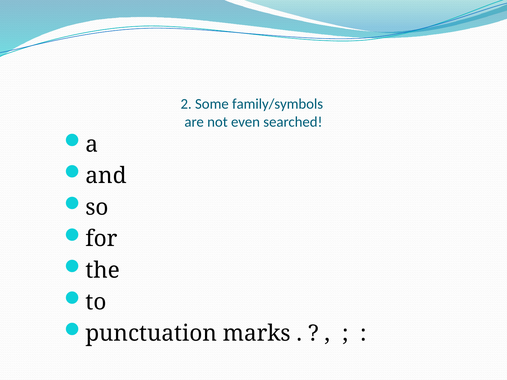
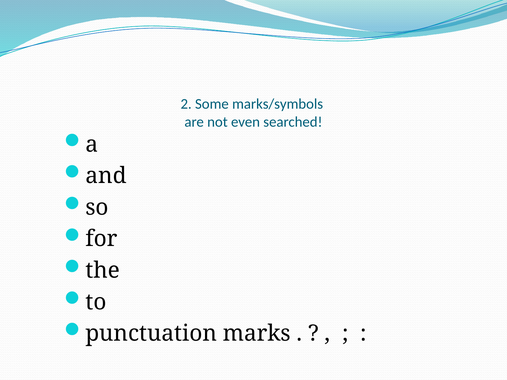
family/symbols: family/symbols -> marks/symbols
